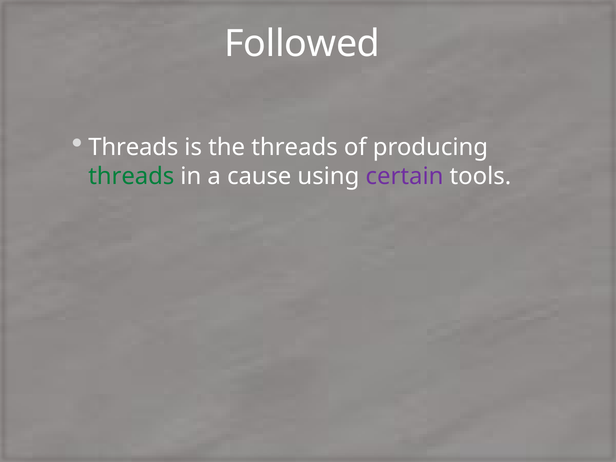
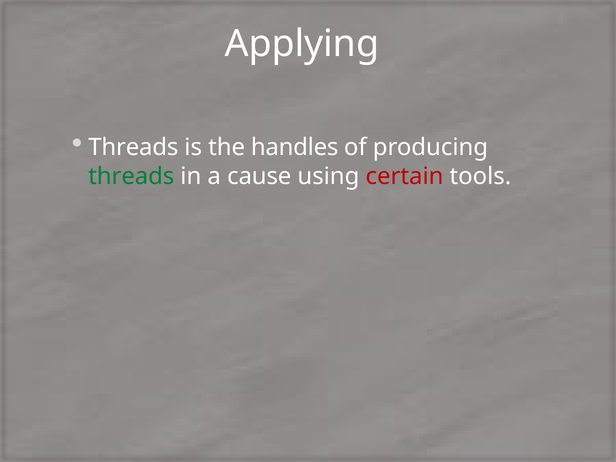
Followed: Followed -> Applying
the threads: threads -> handles
certain colour: purple -> red
